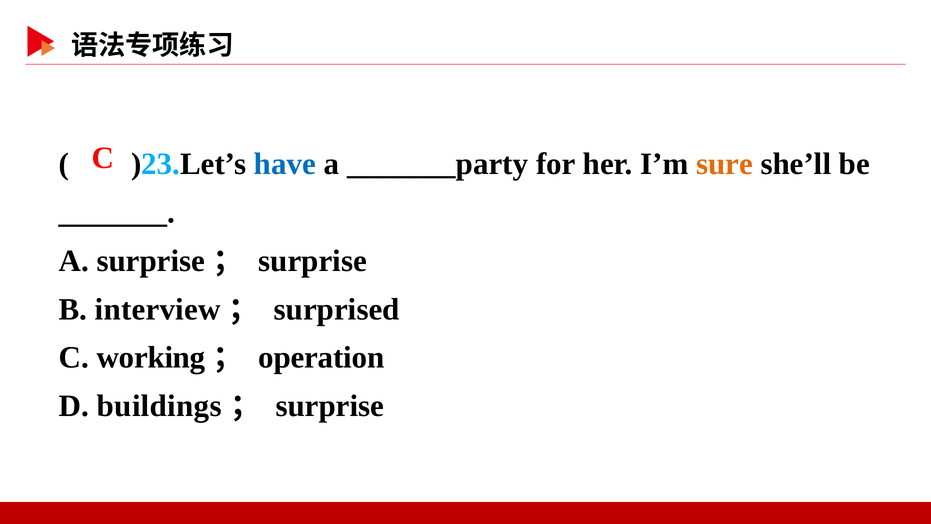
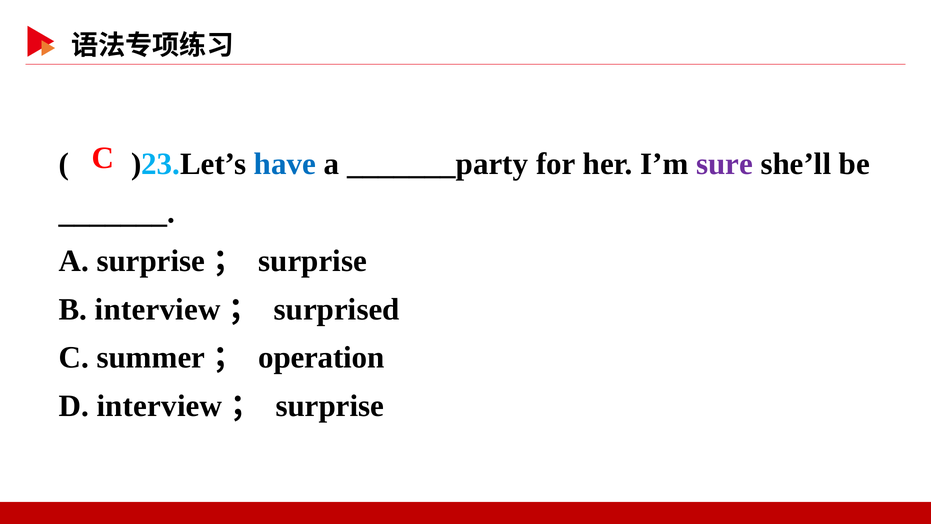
sure colour: orange -> purple
working: working -> summer
D buildings: buildings -> interview
